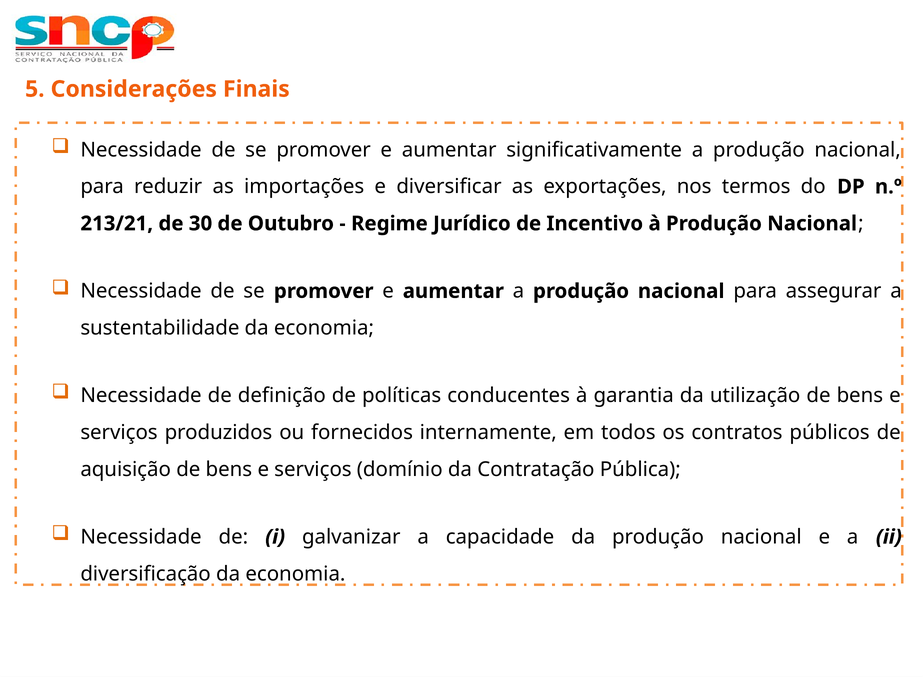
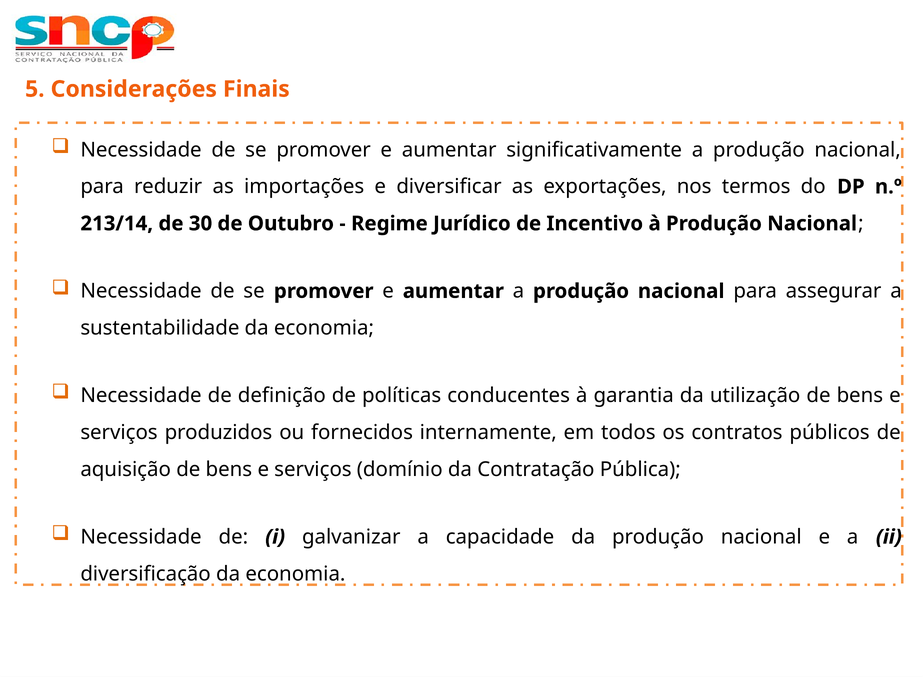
213/21: 213/21 -> 213/14
